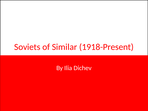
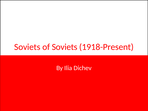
of Similar: Similar -> Soviets
